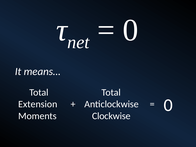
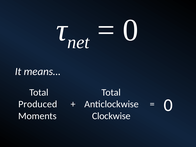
Extension: Extension -> Produced
